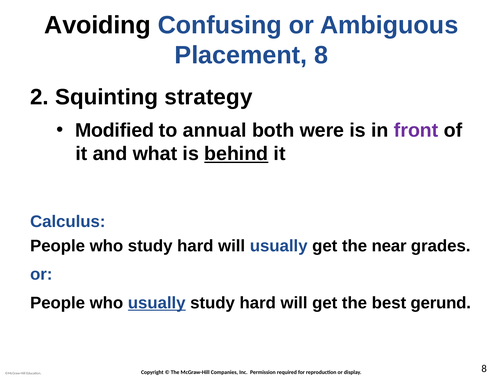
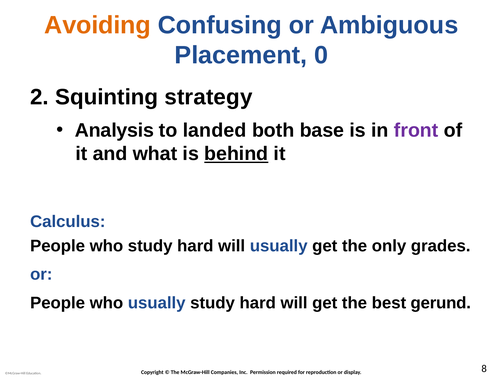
Avoiding colour: black -> orange
Placement 8: 8 -> 0
Modified: Modified -> Analysis
annual: annual -> landed
were: were -> base
near: near -> only
usually at (157, 303) underline: present -> none
